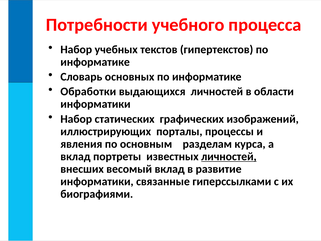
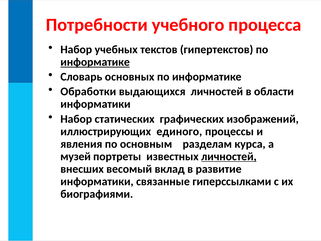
информатике at (95, 62) underline: none -> present
порталы: порталы -> единого
вклад at (75, 156): вклад -> музей
